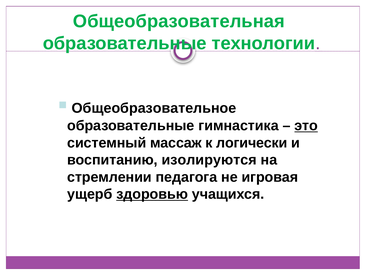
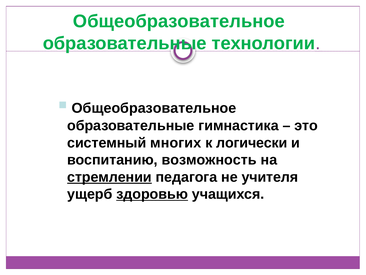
Общеобразовательная at (179, 21): Общеобразовательная -> Общеобразовательное
это underline: present -> none
массаж: массаж -> многих
изолируются: изолируются -> возможность
стремлении underline: none -> present
игровая: игровая -> учителя
